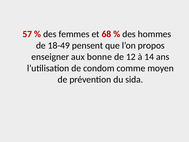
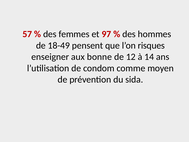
68: 68 -> 97
propos: propos -> risques
